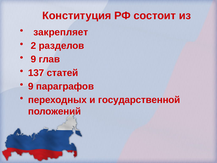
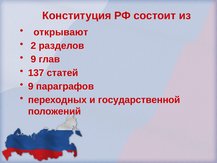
закрепляет: закрепляет -> открывают
